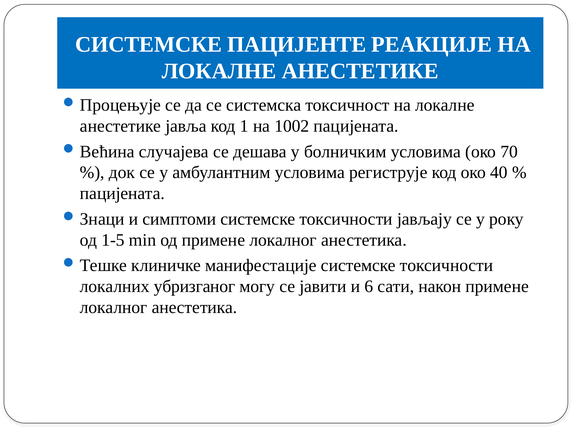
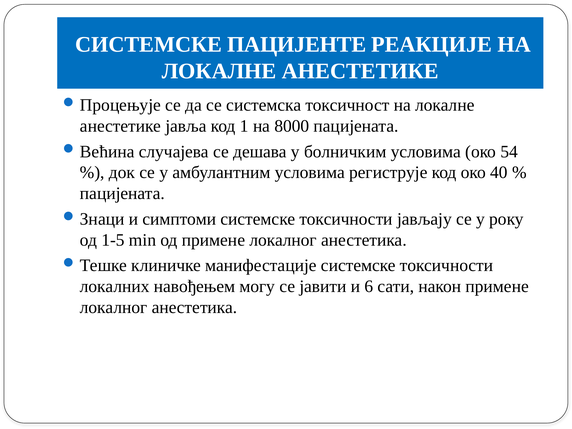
1002: 1002 -> 8000
70: 70 -> 54
убризганог: убризганог -> навођењем
